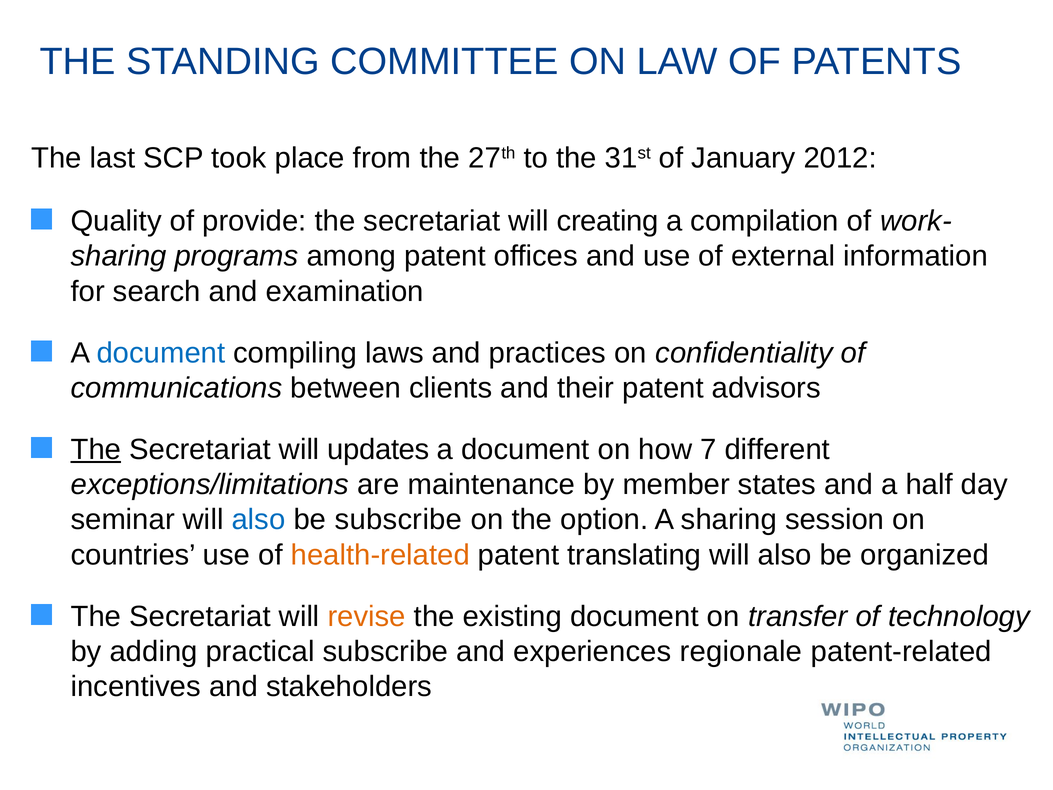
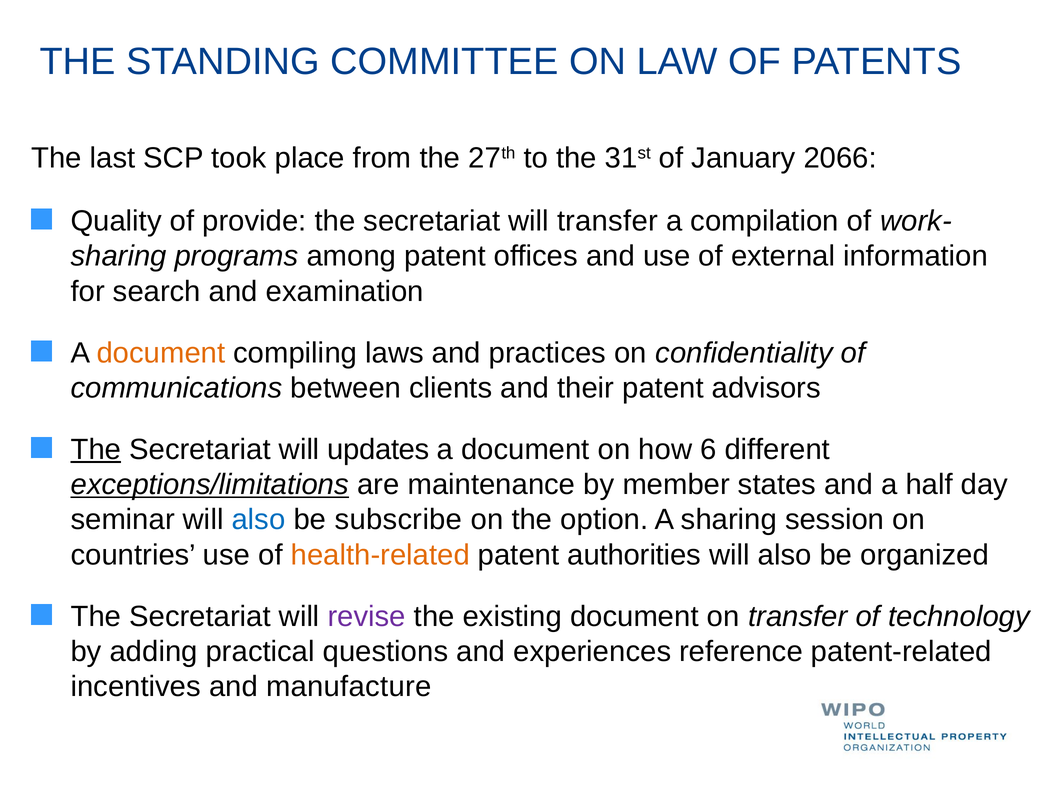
2012: 2012 -> 2066
will creating: creating -> transfer
document at (161, 353) colour: blue -> orange
7: 7 -> 6
exceptions/limitations underline: none -> present
translating: translating -> authorities
revise colour: orange -> purple
practical subscribe: subscribe -> questions
regionale: regionale -> reference
stakeholders: stakeholders -> manufacture
